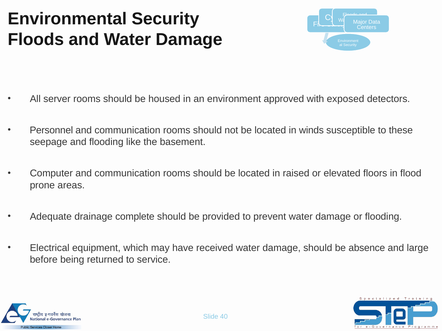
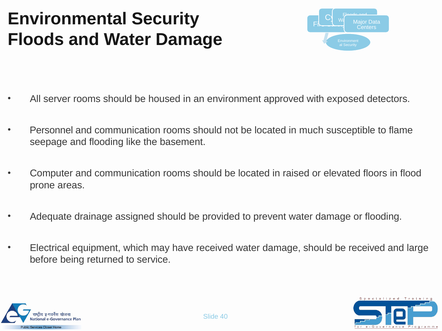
winds: winds -> much
these: these -> flame
complete: complete -> assigned
be absence: absence -> received
